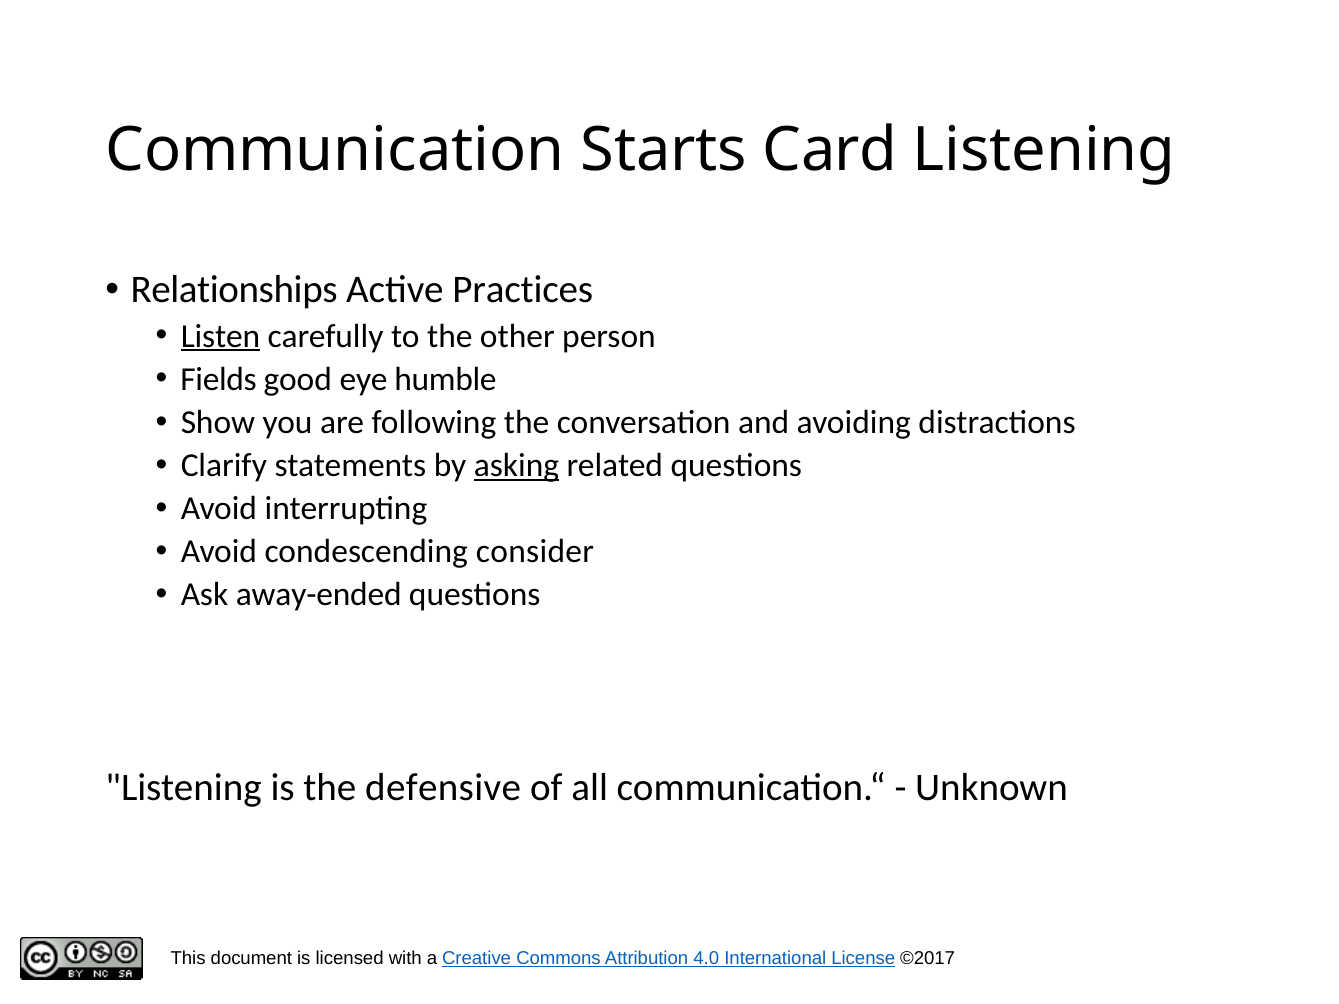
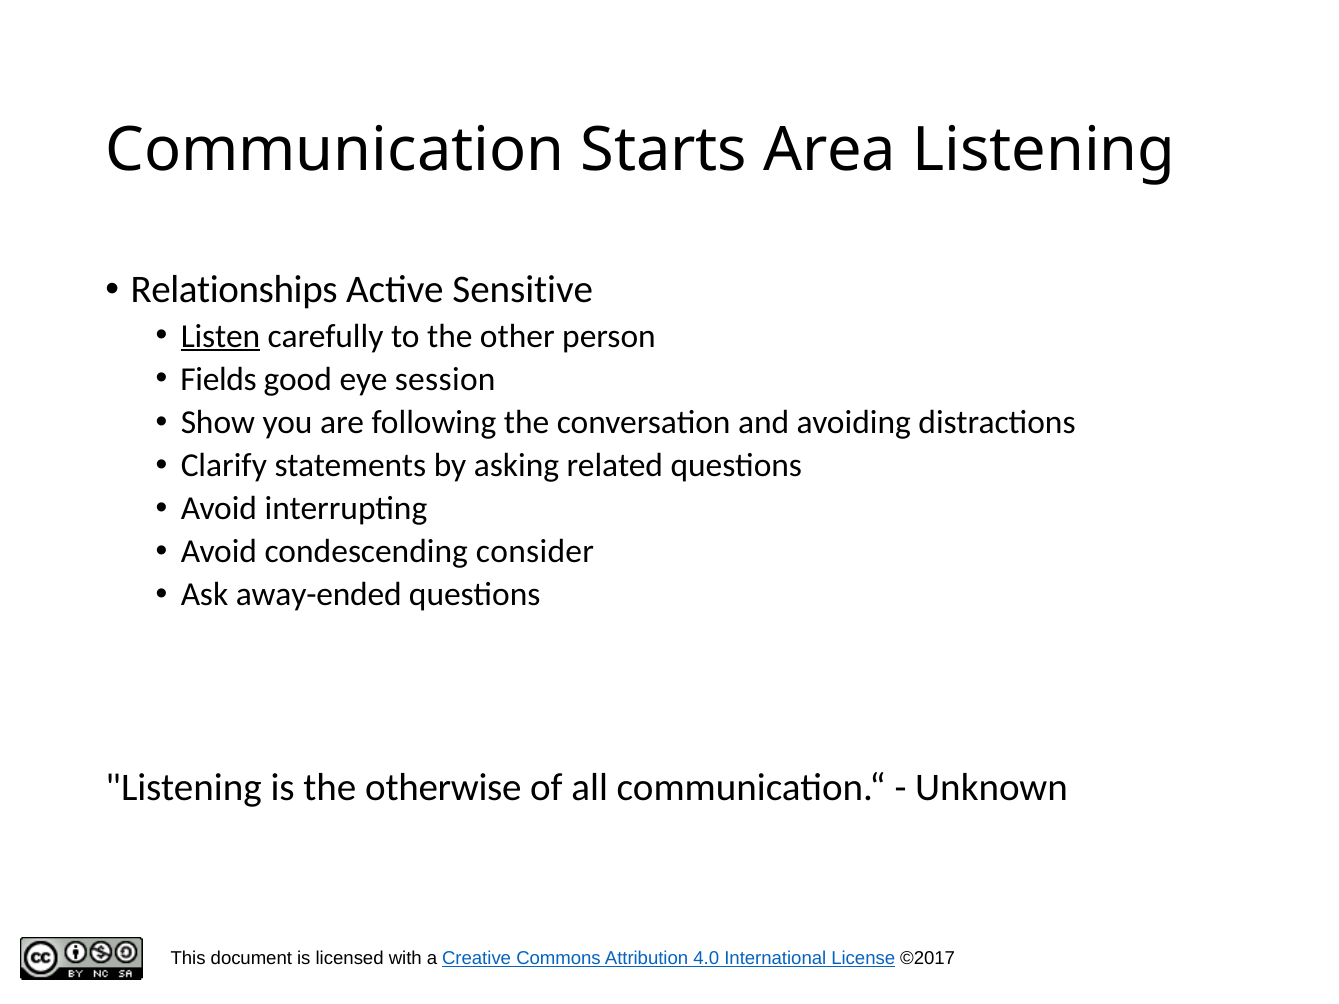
Card: Card -> Area
Practices: Practices -> Sensitive
humble: humble -> session
asking underline: present -> none
defensive: defensive -> otherwise
